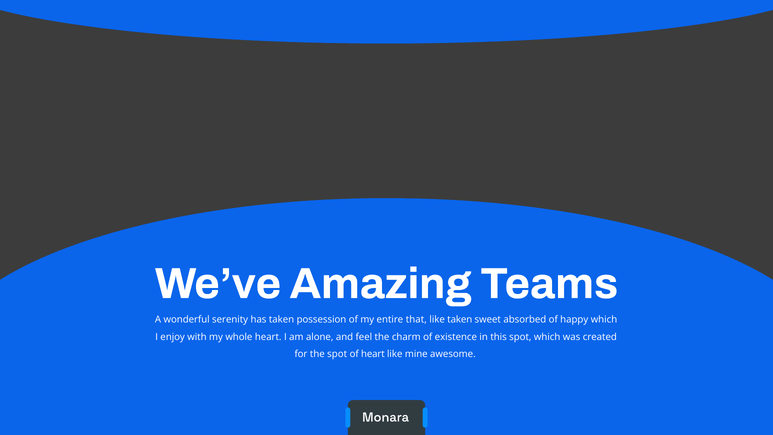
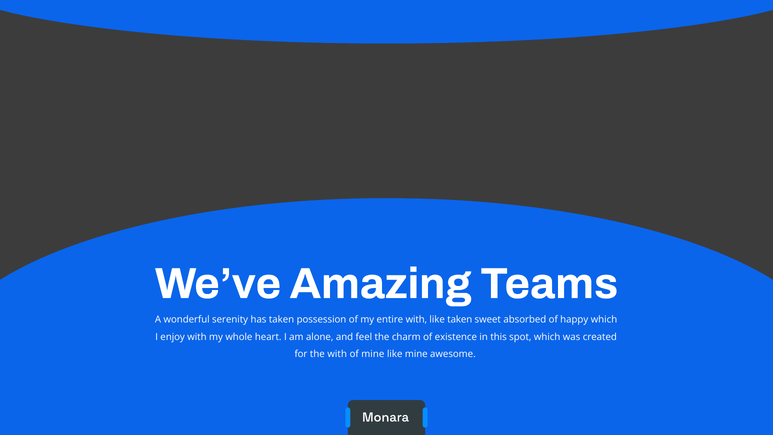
entire that: that -> with
the spot: spot -> with
of heart: heart -> mine
